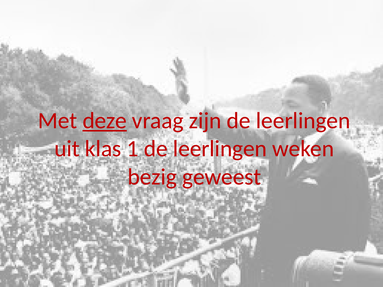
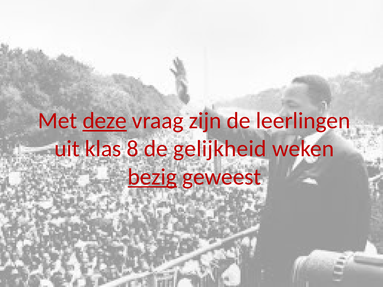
1: 1 -> 8
leerlingen at (220, 149): leerlingen -> gelijkheid
bezig underline: none -> present
